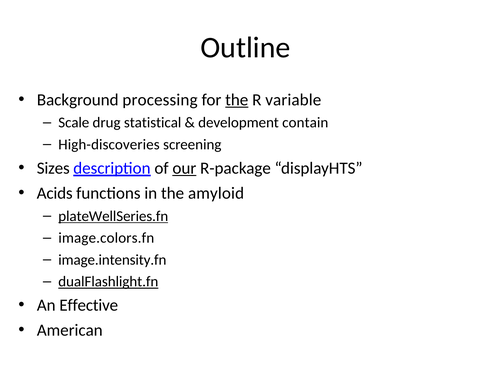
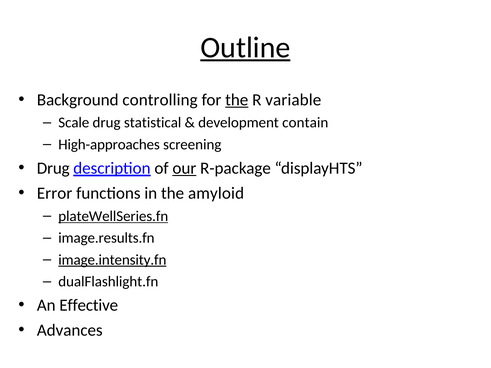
Outline underline: none -> present
processing: processing -> controlling
High-discoveries: High-discoveries -> High-approaches
Sizes at (53, 168): Sizes -> Drug
Acids: Acids -> Error
image.colors.fn: image.colors.fn -> image.results.fn
image.intensity.fn underline: none -> present
dualFlashlight.fn underline: present -> none
American: American -> Advances
